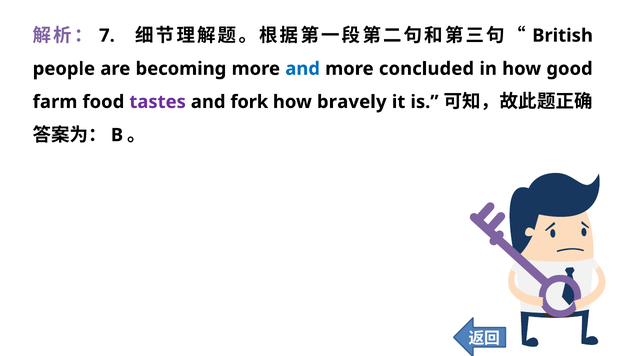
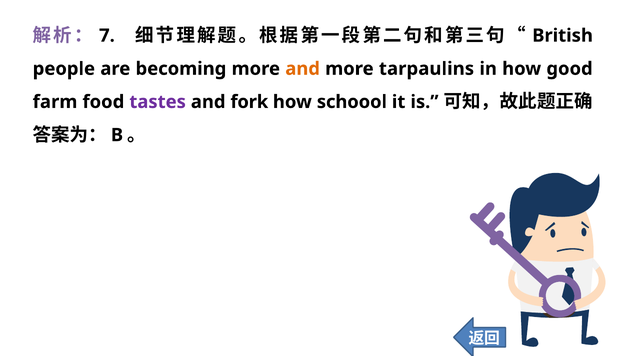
and at (303, 69) colour: blue -> orange
concluded: concluded -> tarpaulins
bravely: bravely -> schoool
